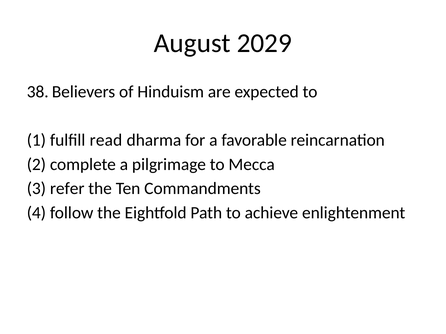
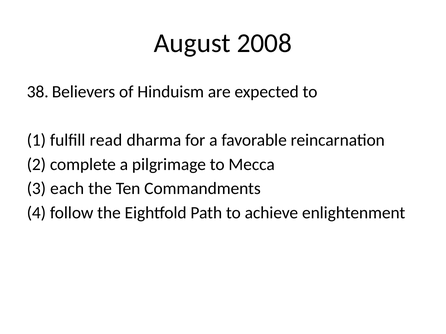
2029: 2029 -> 2008
refer: refer -> each
